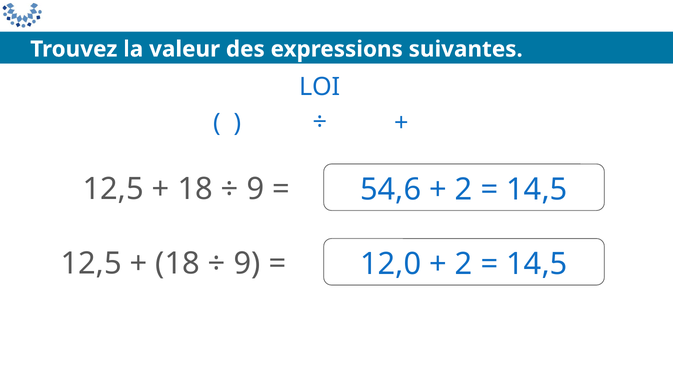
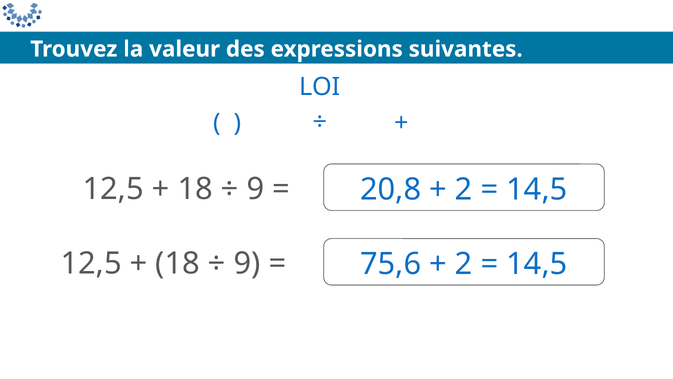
54,6: 54,6 -> 20,8
12,0: 12,0 -> 75,6
